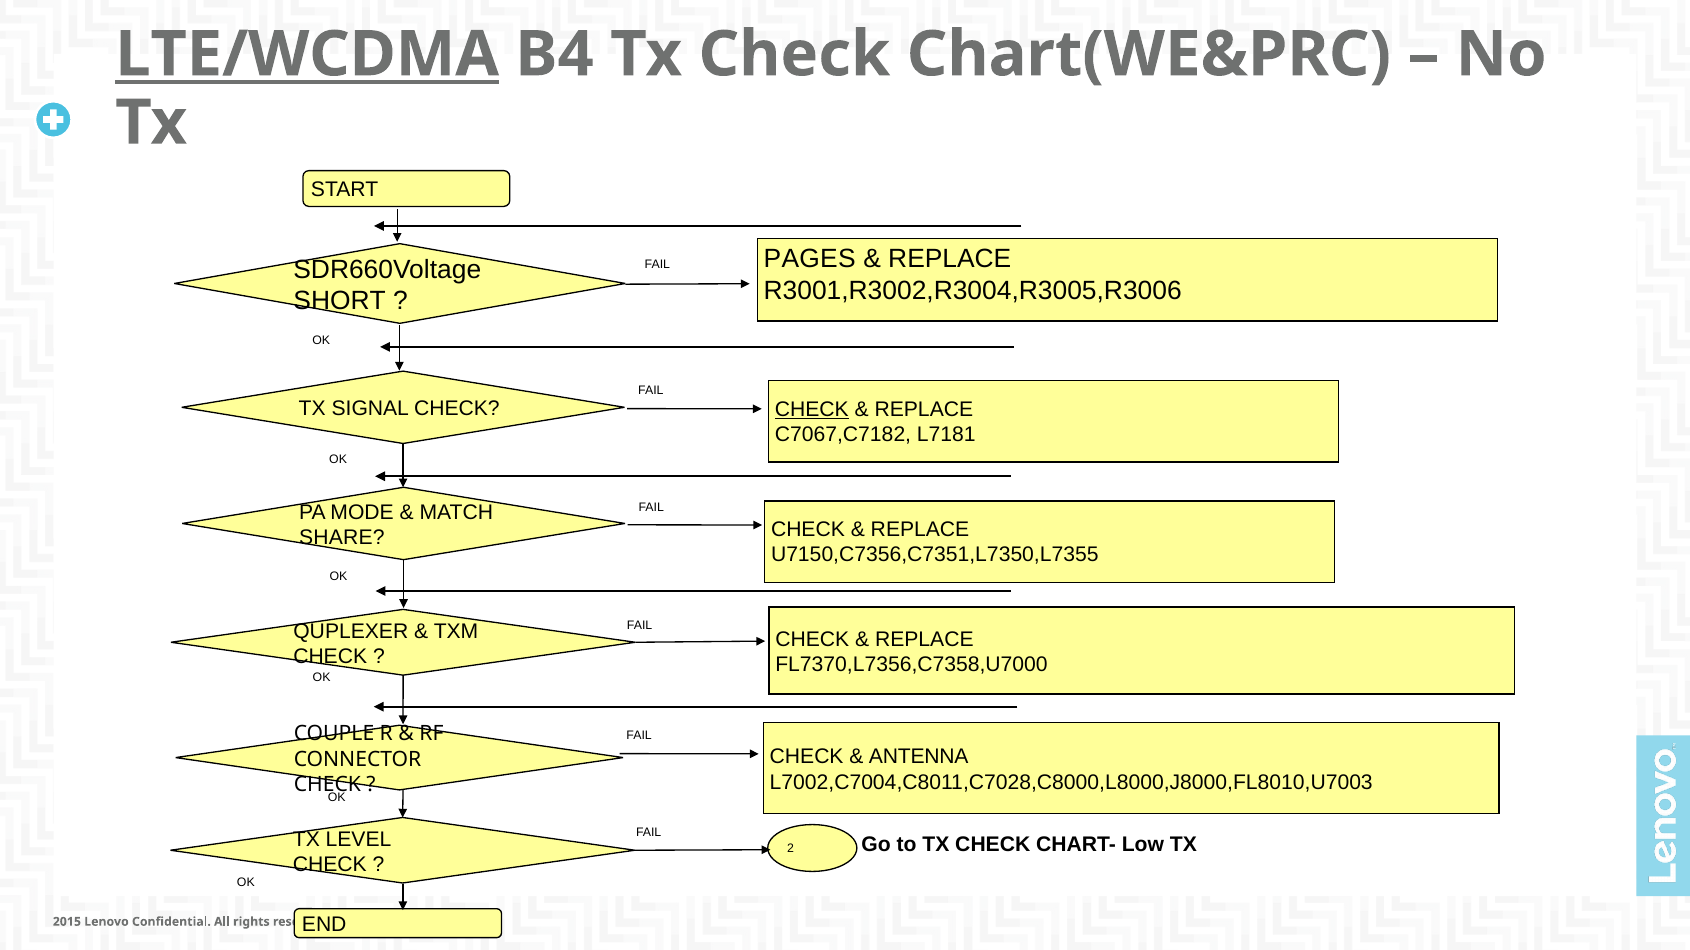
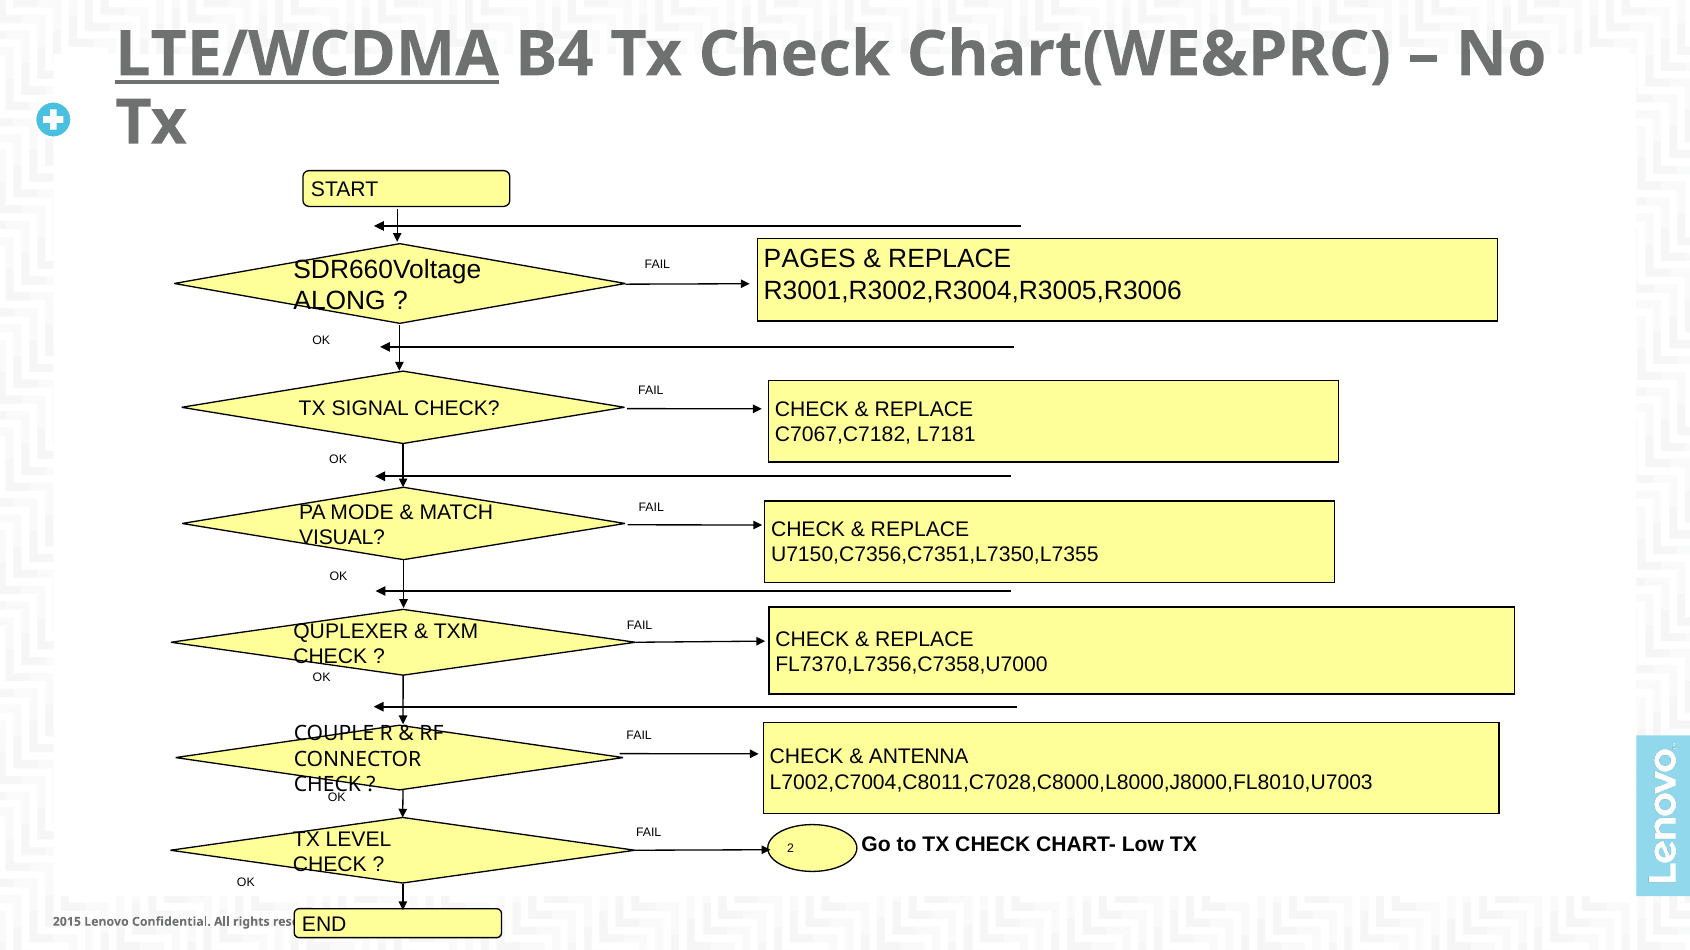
SHORT: SHORT -> ALONG
CHECK at (812, 409) underline: present -> none
SHARE: SHARE -> VISUAL
